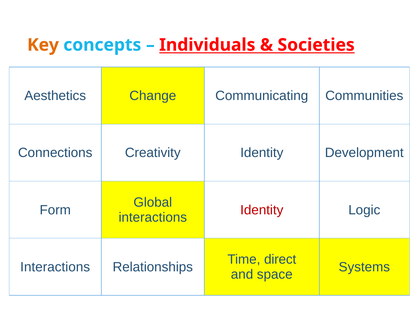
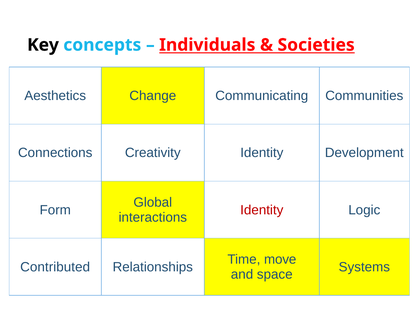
Key colour: orange -> black
direct: direct -> move
Interactions at (55, 266): Interactions -> Contributed
